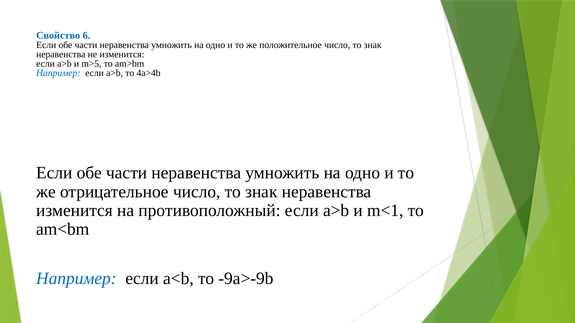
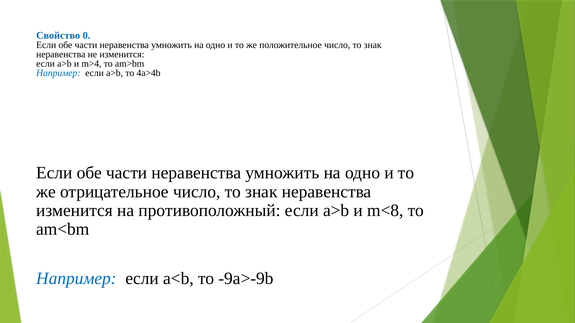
6: 6 -> 0
m>5: m>5 -> m>4
m<1: m<1 -> m<8
